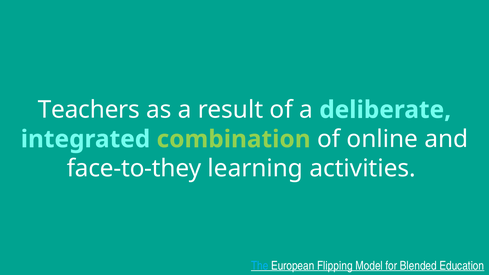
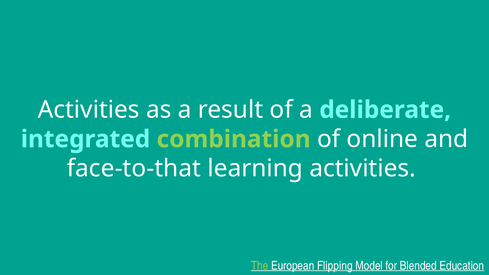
Teachers at (89, 110): Teachers -> Activities
face-to-they: face-to-they -> face-to-that
The colour: light blue -> light green
